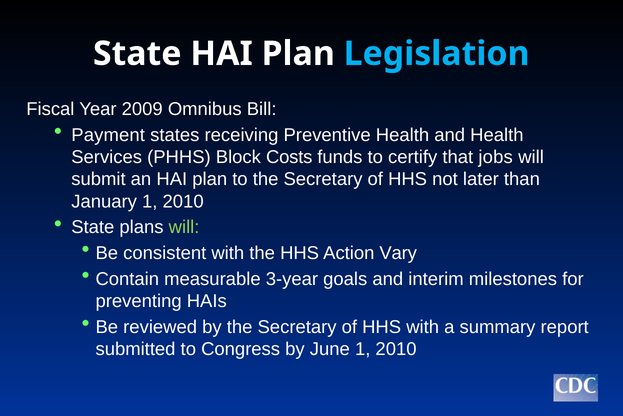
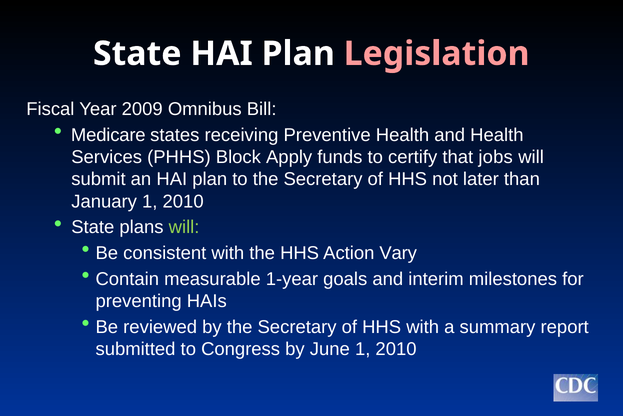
Legislation colour: light blue -> pink
Payment: Payment -> Medicare
Costs: Costs -> Apply
3-year: 3-year -> 1-year
